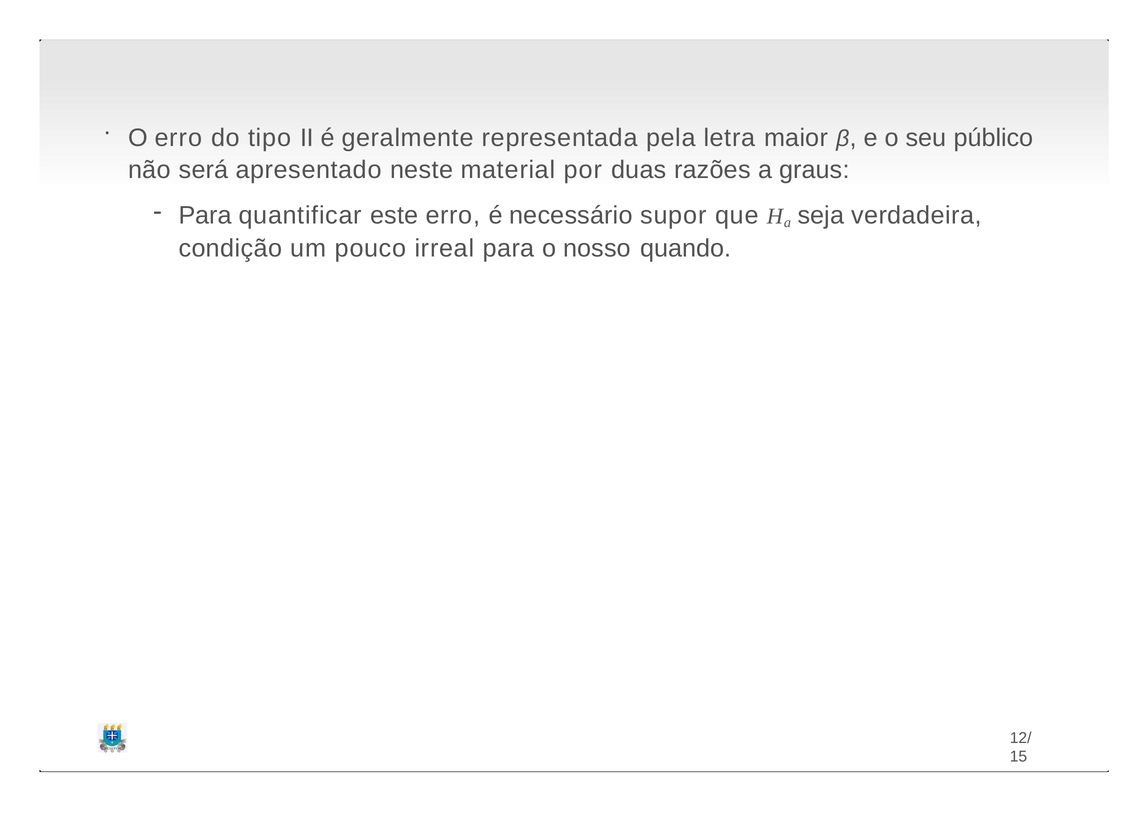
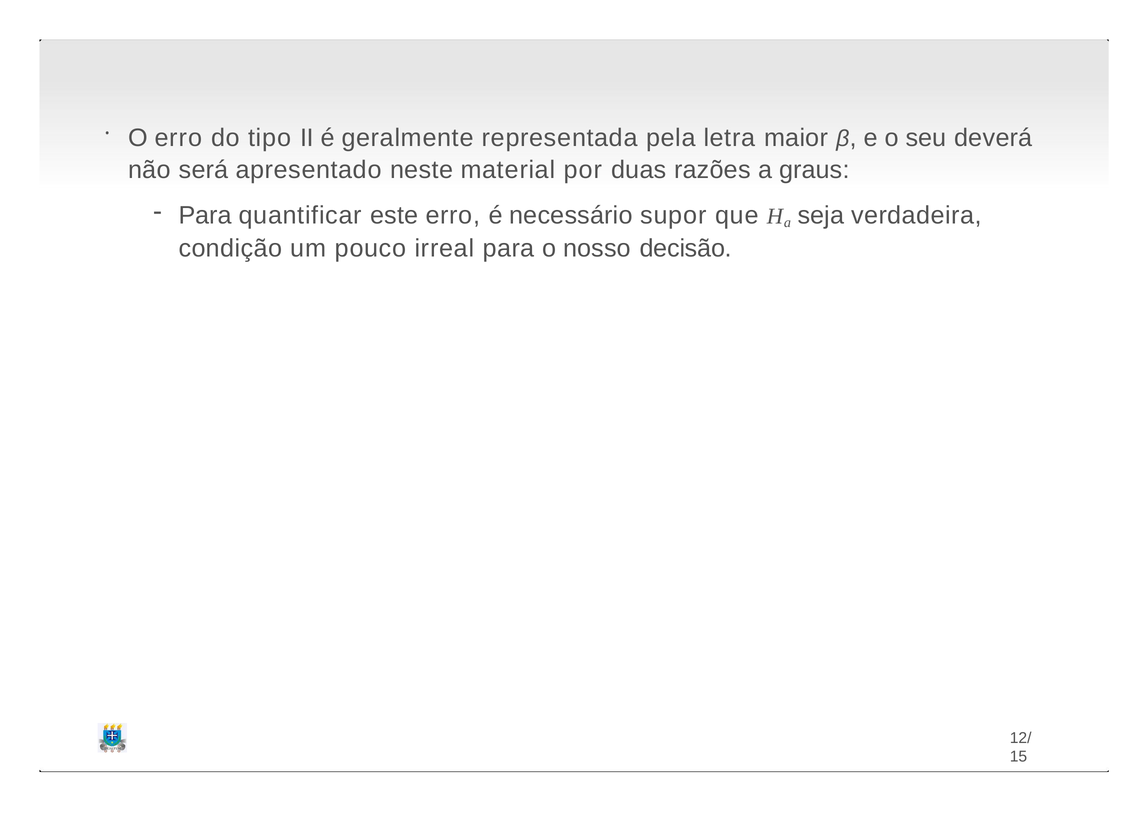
público: público -> deverá
quando: quando -> decisão
